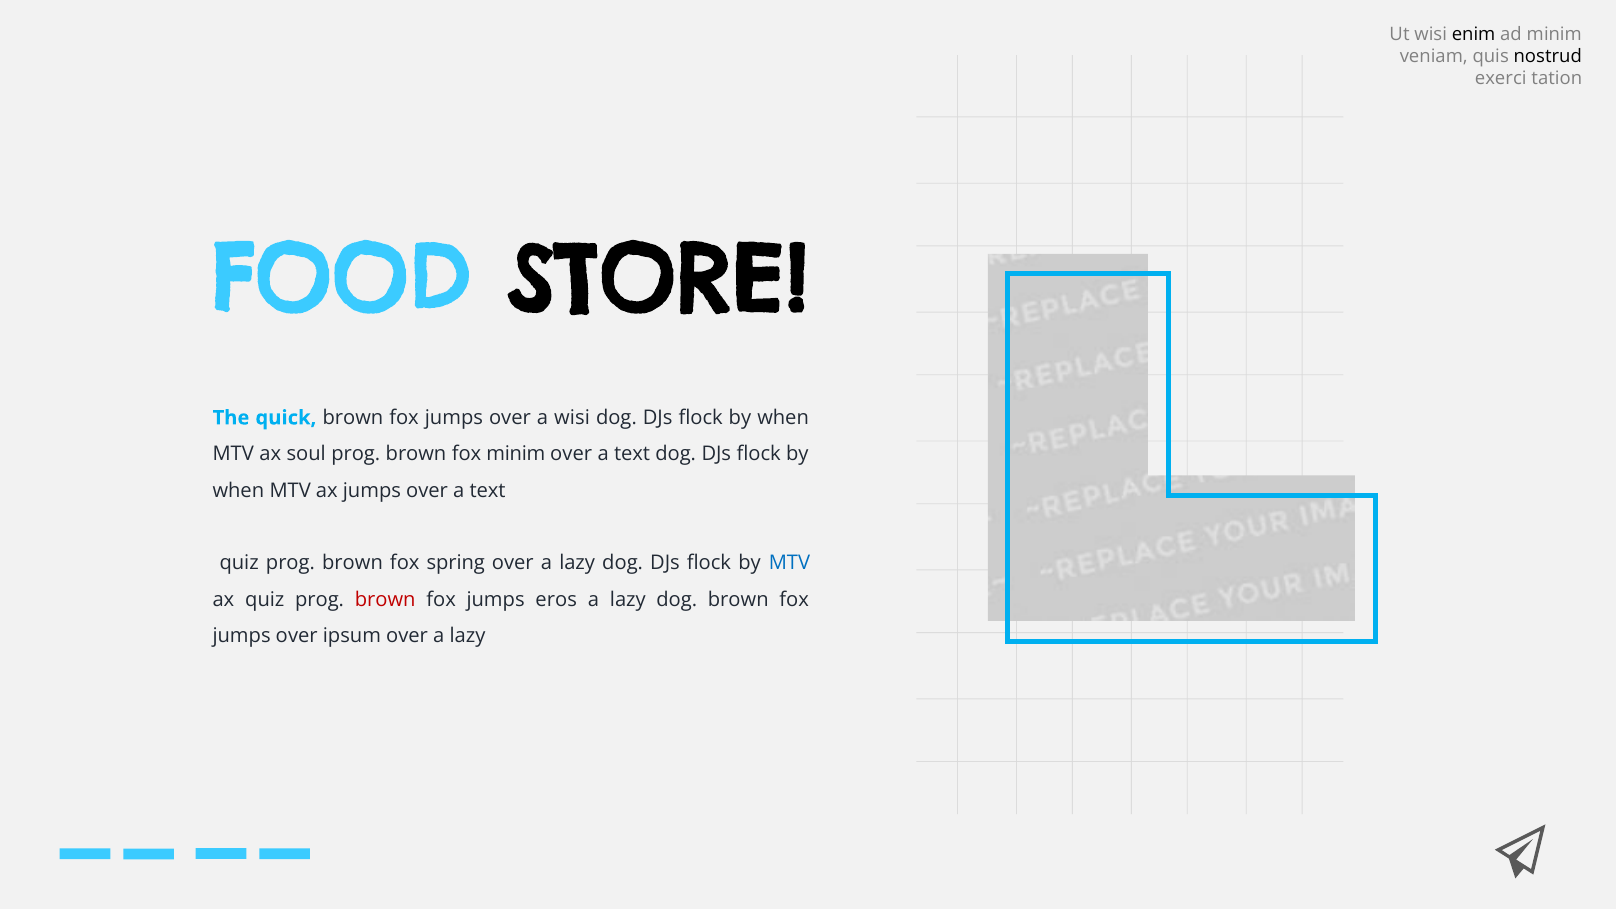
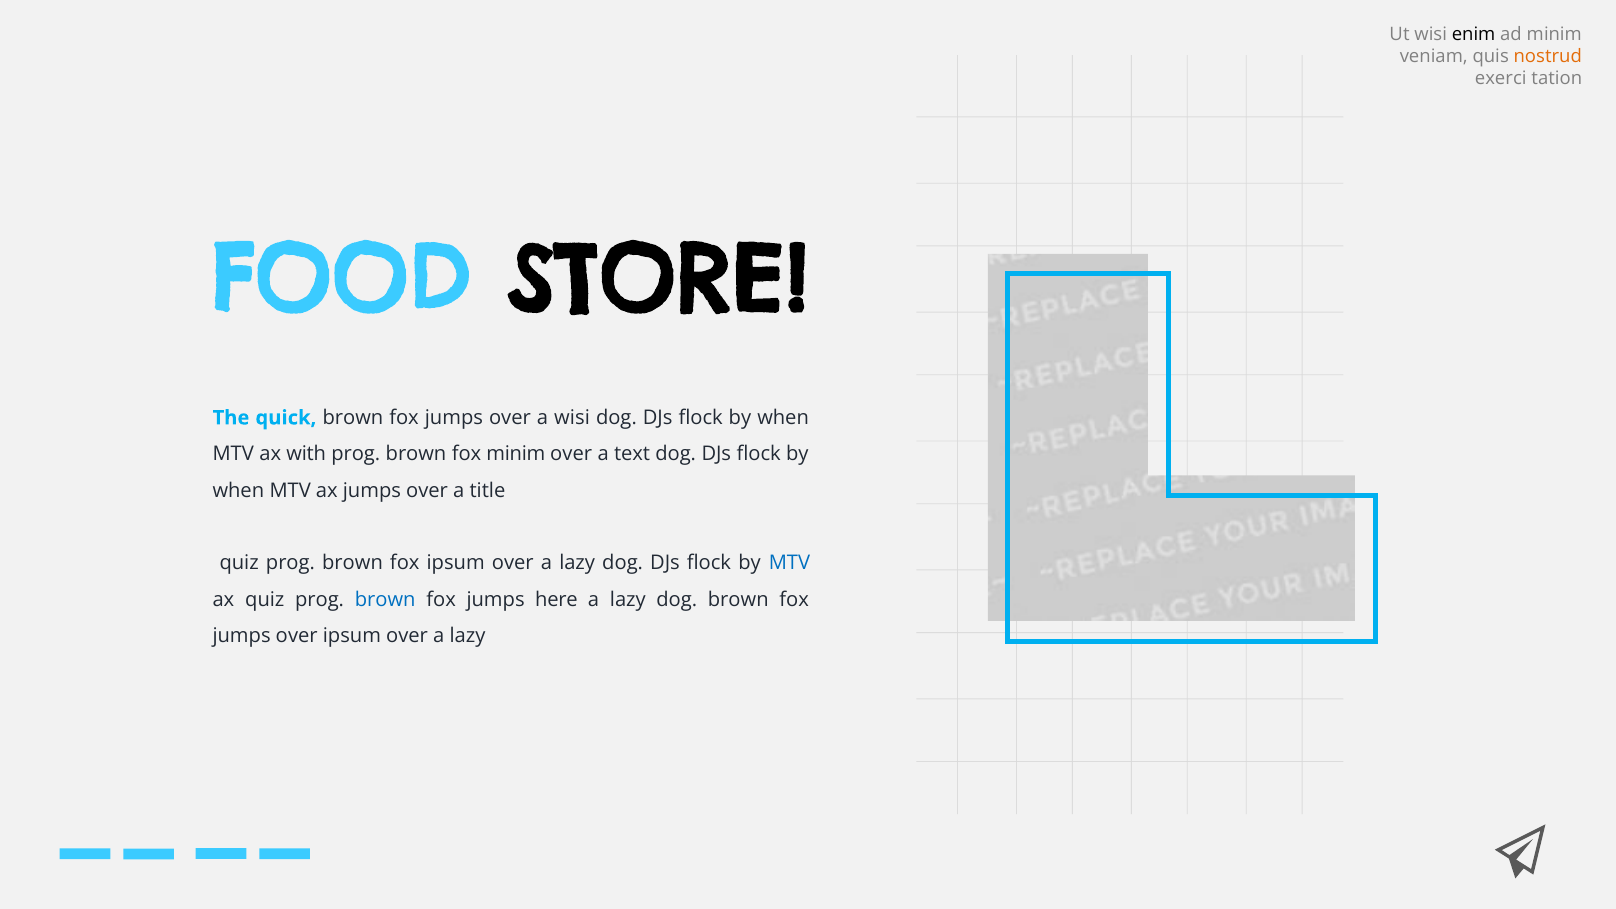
nostrud colour: black -> orange
soul: soul -> with
jumps over a text: text -> title
fox spring: spring -> ipsum
brown at (385, 600) colour: red -> blue
eros: eros -> here
